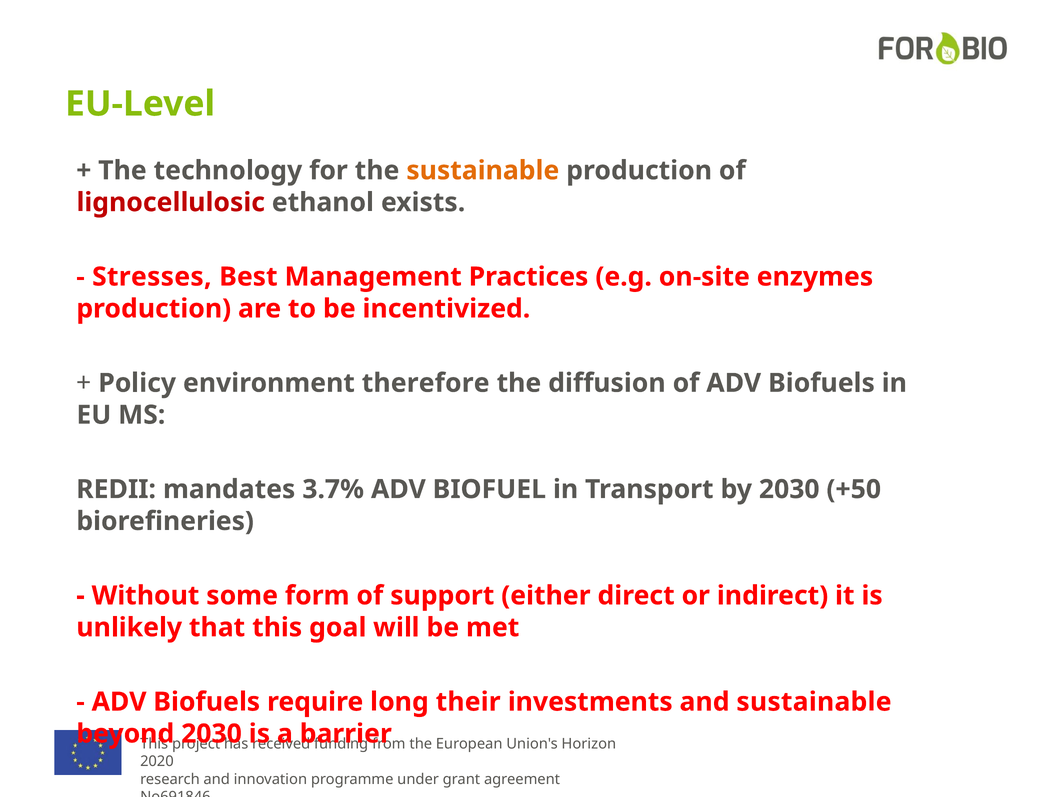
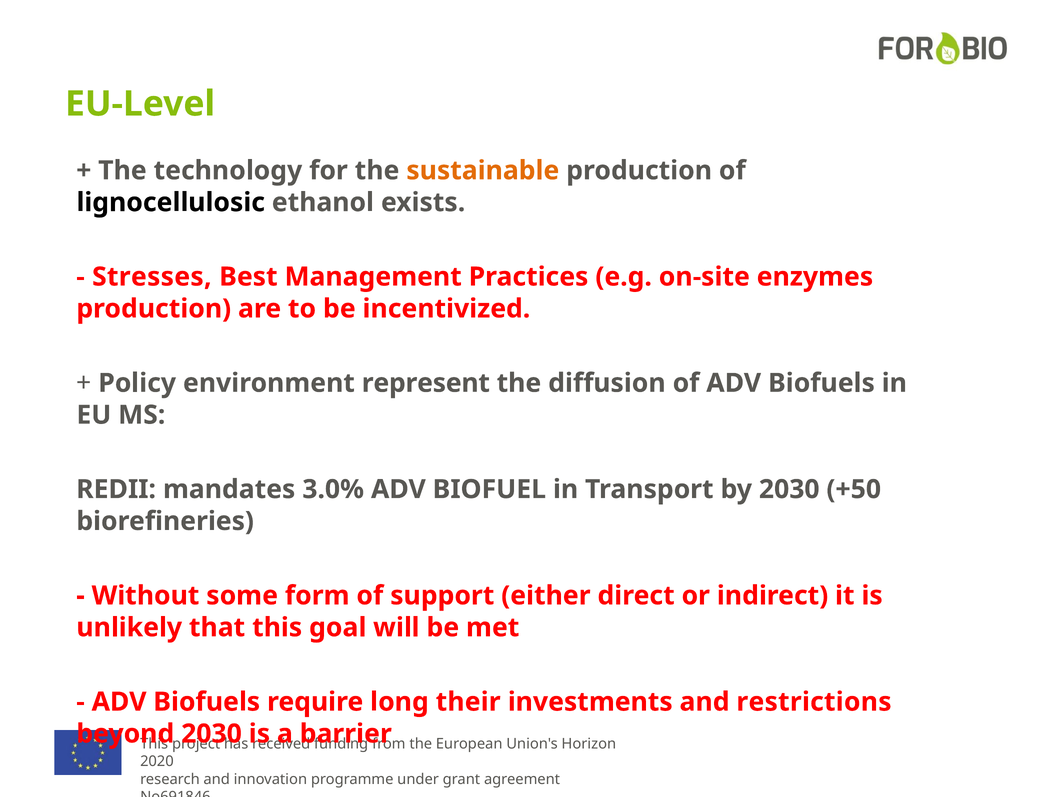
lignocellulosic colour: red -> black
therefore: therefore -> represent
3.7%: 3.7% -> 3.0%
and sustainable: sustainable -> restrictions
